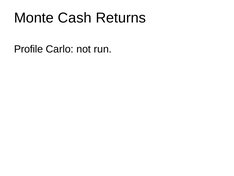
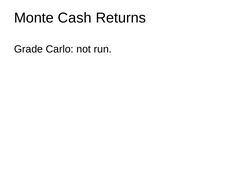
Profile: Profile -> Grade
